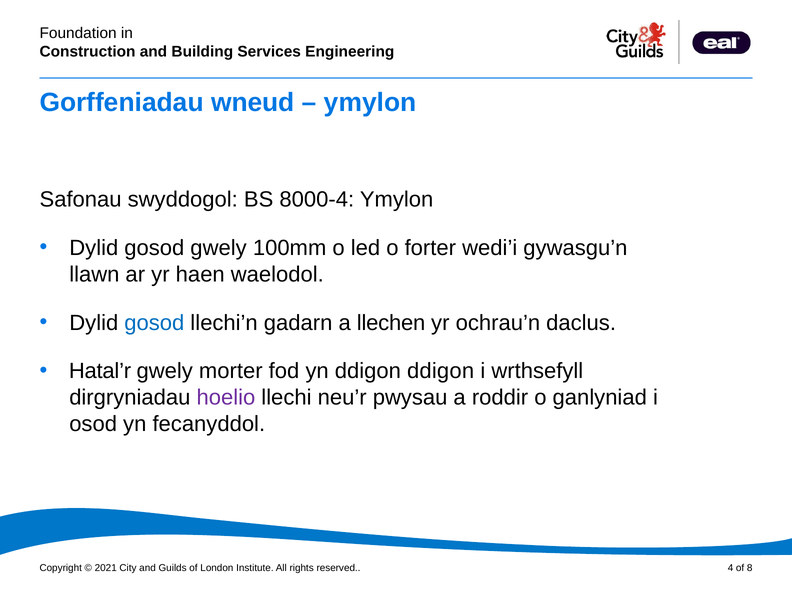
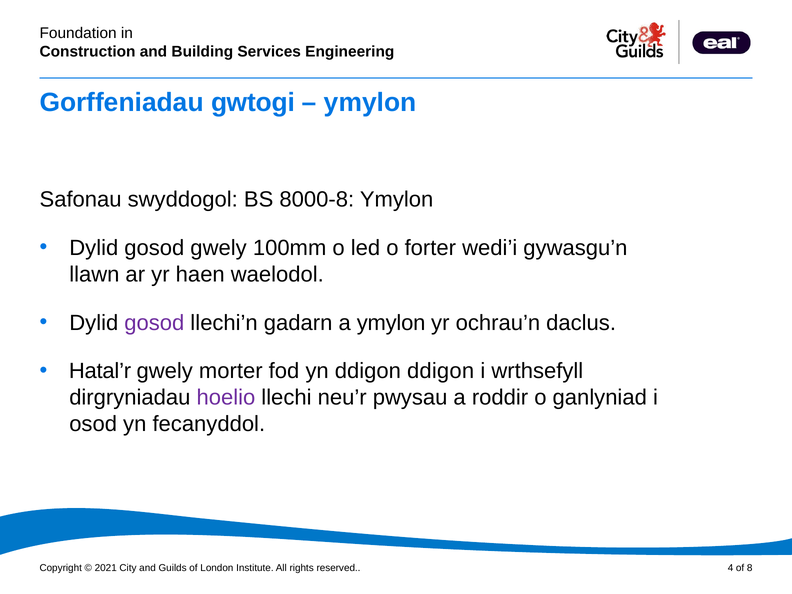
wneud: wneud -> gwtogi
8000-4: 8000-4 -> 8000-8
gosod at (154, 323) colour: blue -> purple
a llechen: llechen -> ymylon
